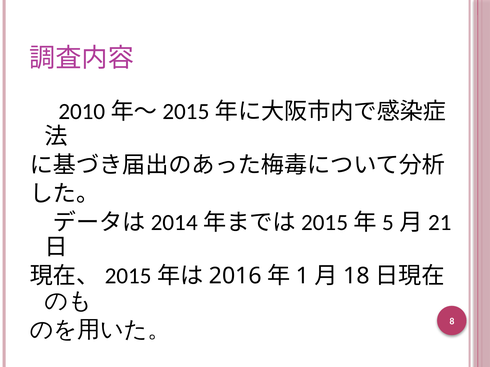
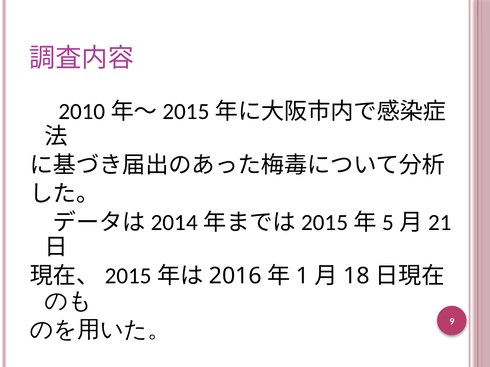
8: 8 -> 9
